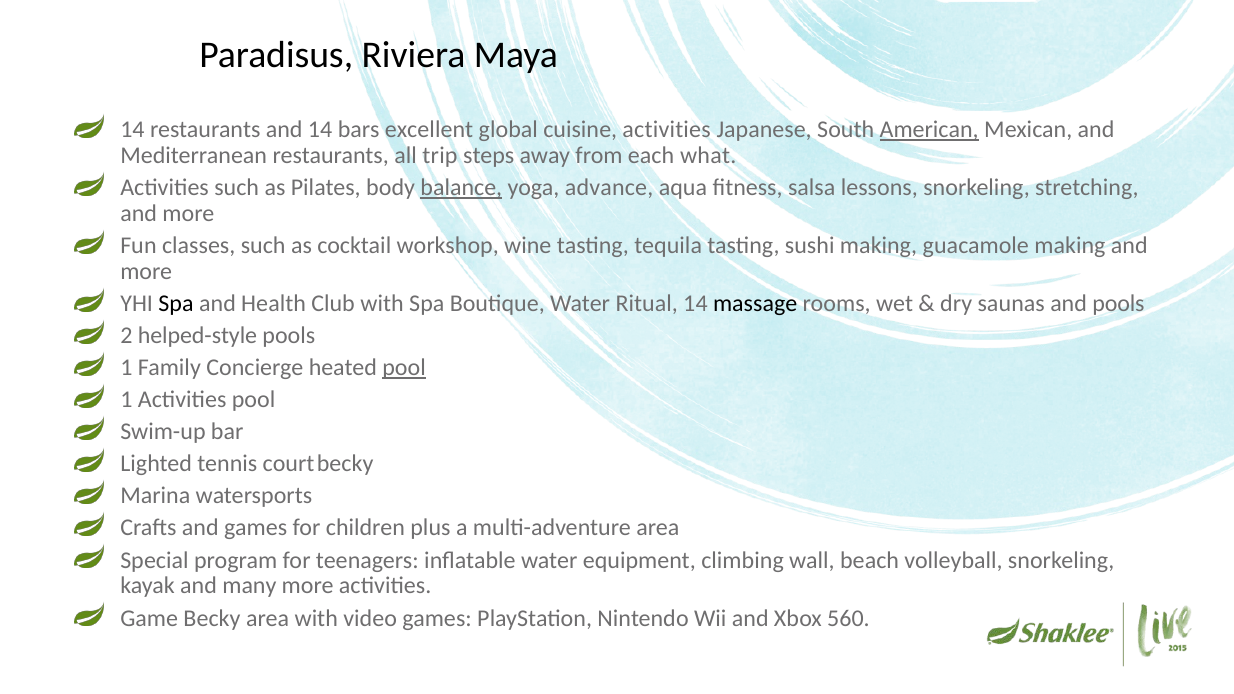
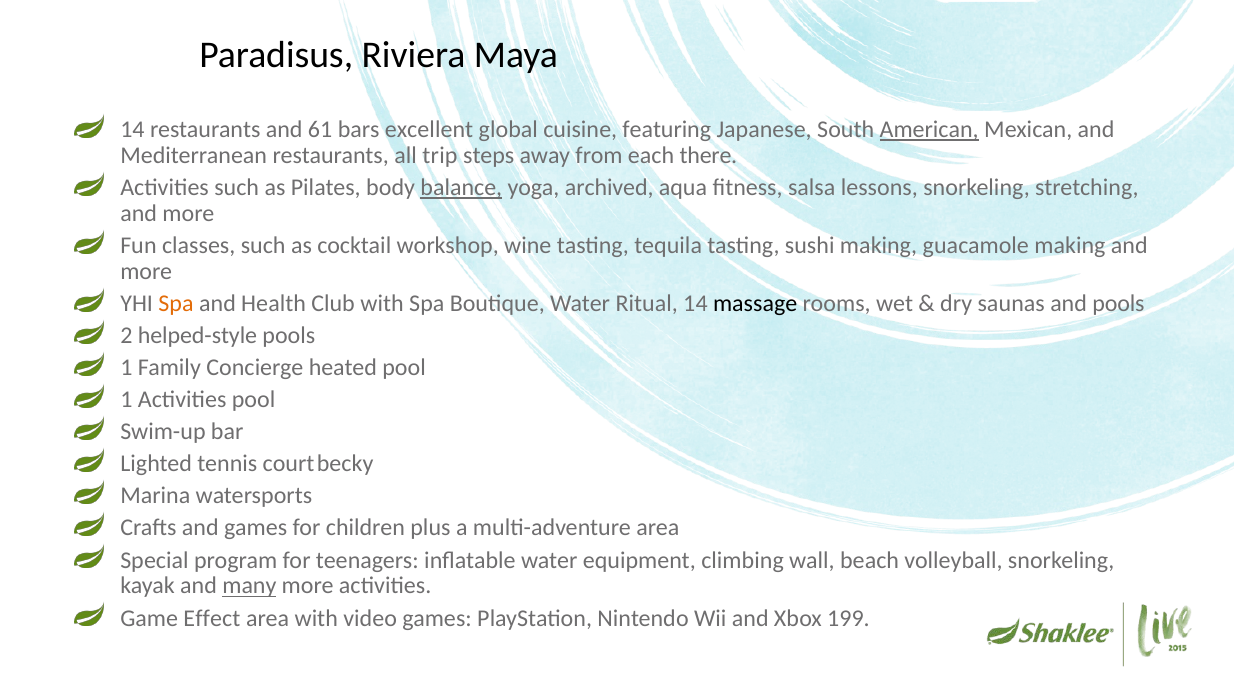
and 14: 14 -> 61
cuisine activities: activities -> featuring
what: what -> there
advance: advance -> archived
Spa at (176, 304) colour: black -> orange
pool at (404, 368) underline: present -> none
many underline: none -> present
Becky: Becky -> Effect
560: 560 -> 199
